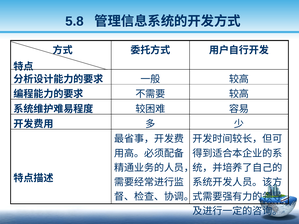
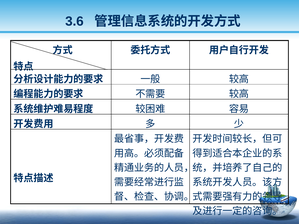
5.8: 5.8 -> 3.6
